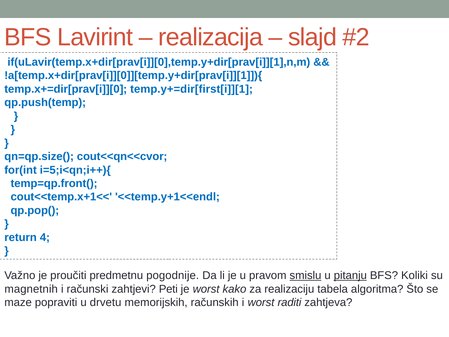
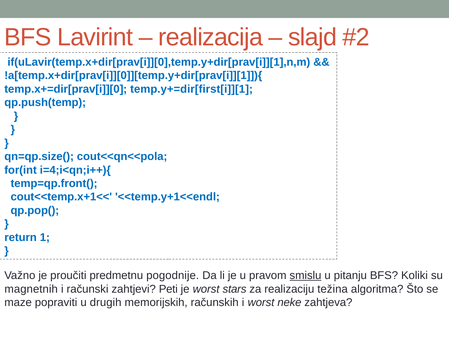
cout<<qn<<cvor: cout<<qn<<cvor -> cout<<qn<<pola
i=5;i<qn;i++){: i=5;i<qn;i++){ -> i=4;i<qn;i++){
4: 4 -> 1
pitanju underline: present -> none
kako: kako -> stars
tabela: tabela -> težina
drvetu: drvetu -> drugih
raditi: raditi -> neke
